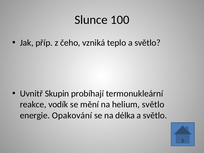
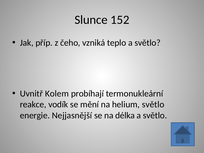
100: 100 -> 152
Skupin: Skupin -> Kolem
Opakování: Opakování -> Nejjasnější
